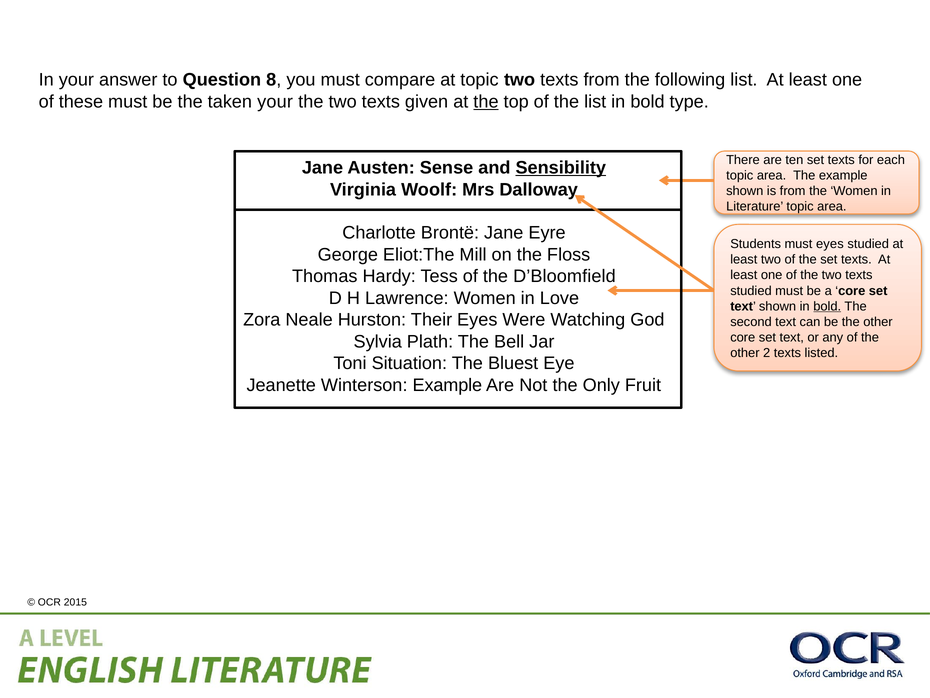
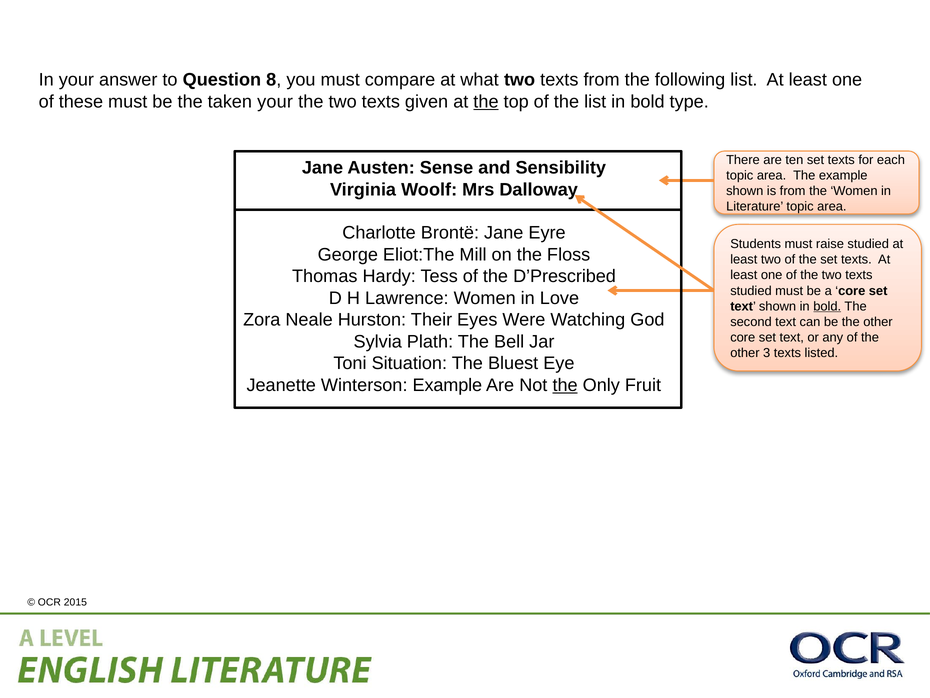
at topic: topic -> what
Sensibility underline: present -> none
must eyes: eyes -> raise
D’Bloomfield: D’Bloomfield -> D’Prescribed
2: 2 -> 3
the at (565, 385) underline: none -> present
